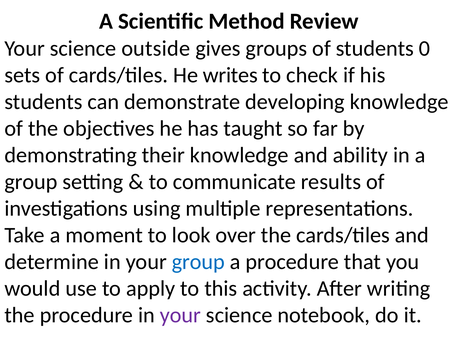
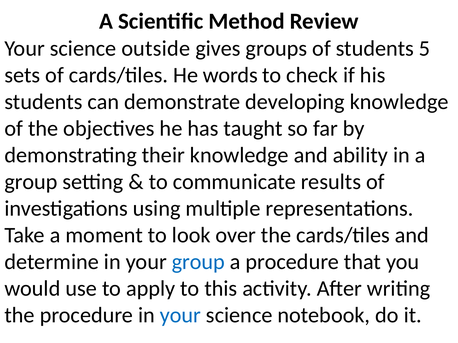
0: 0 -> 5
writes: writes -> words
your at (180, 316) colour: purple -> blue
